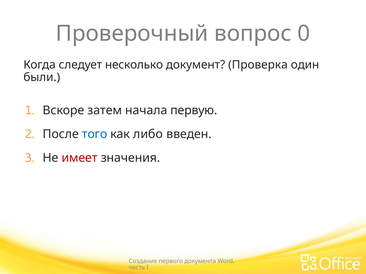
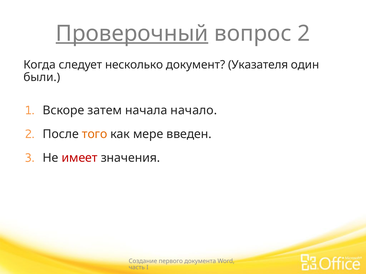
Проверочный underline: none -> present
вопрос 0: 0 -> 2
Проверка: Проверка -> Указателя
первую: первую -> начало
того colour: blue -> orange
либо: либо -> мере
